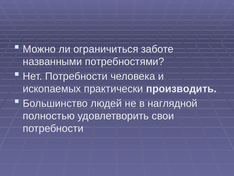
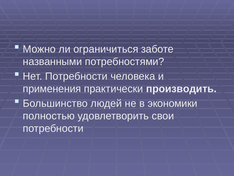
ископаемых: ископаемых -> применения
наглядной: наглядной -> экономики
